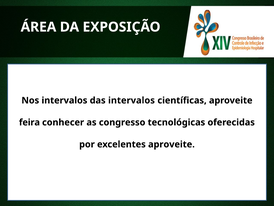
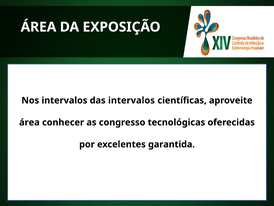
feira at (29, 122): feira -> área
excelentes aproveite: aproveite -> garantida
